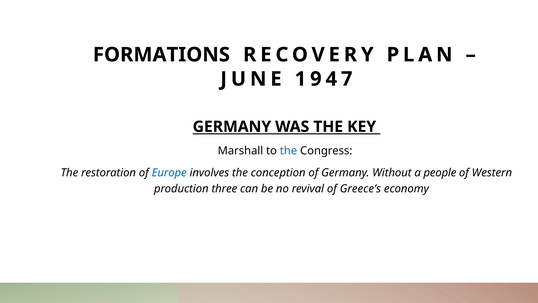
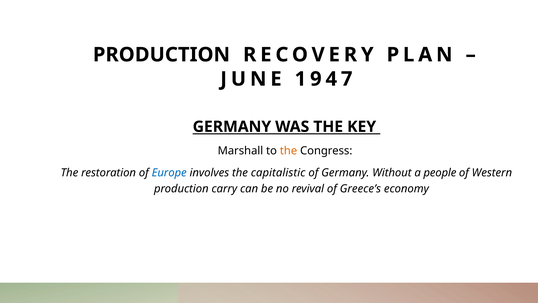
FORMATIONS at (161, 55): FORMATIONS -> PRODUCTION
the at (289, 151) colour: blue -> orange
conception: conception -> capitalistic
three: three -> carry
